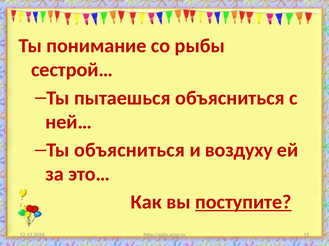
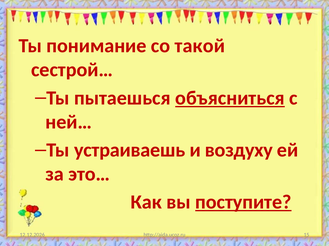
рыбы: рыбы -> такой
объясниться at (230, 98) underline: none -> present
Ты объясниться: объясниться -> устраиваешь
